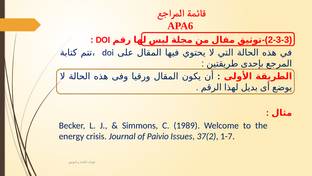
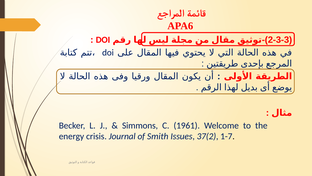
1989: 1989 -> 1961
Paivio: Paivio -> Smith
